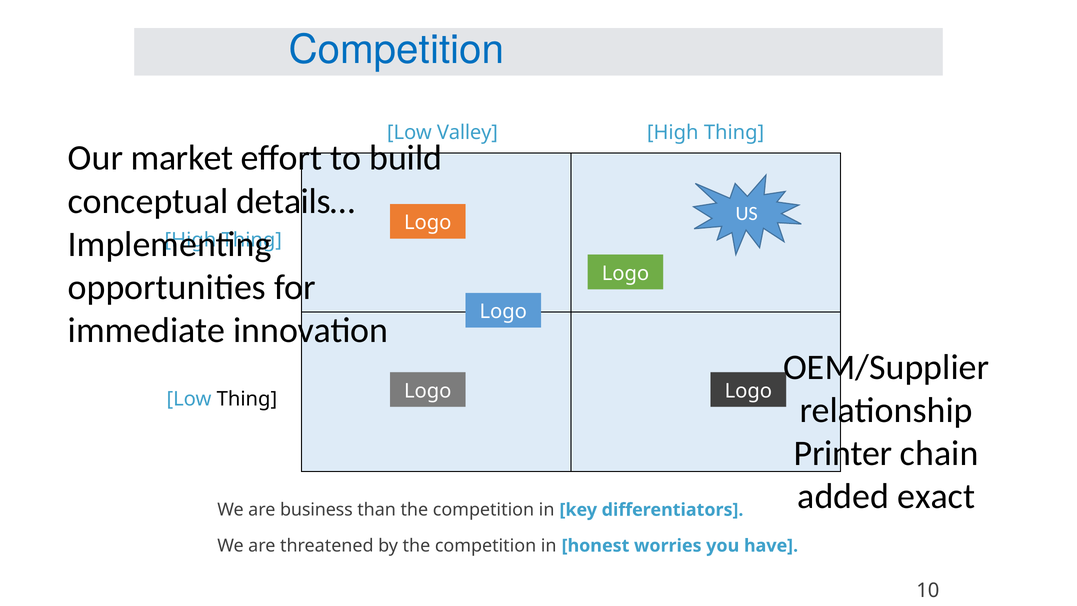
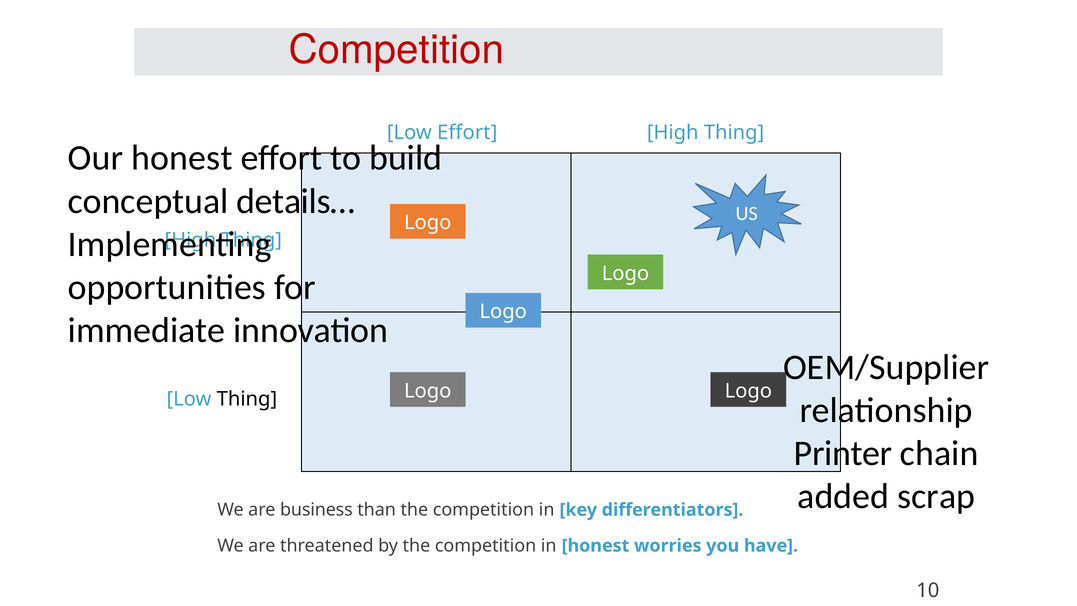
Competition at (396, 50) colour: blue -> red
Low Valley: Valley -> Effort
Our market: market -> honest
exact: exact -> scrap
